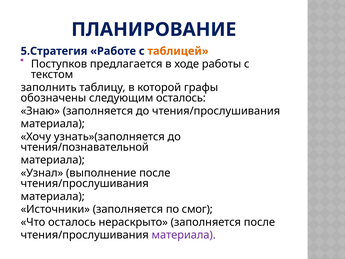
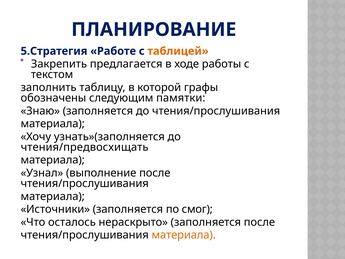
Поступков: Поступков -> Закрепить
следующим осталось: осталось -> памятки
чтения/познавательной: чтения/познавательной -> чтения/предвосхищать
материала at (184, 235) colour: purple -> orange
